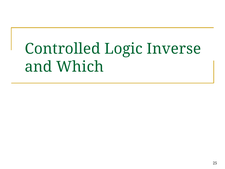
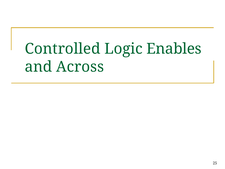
Inverse: Inverse -> Enables
Which: Which -> Across
